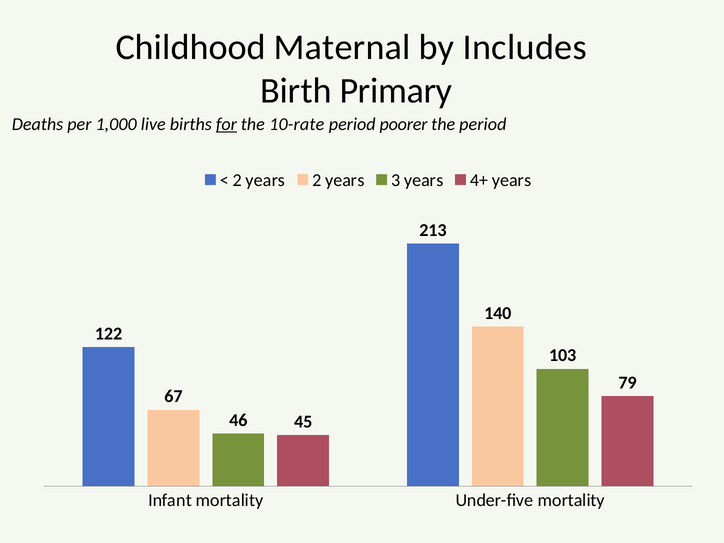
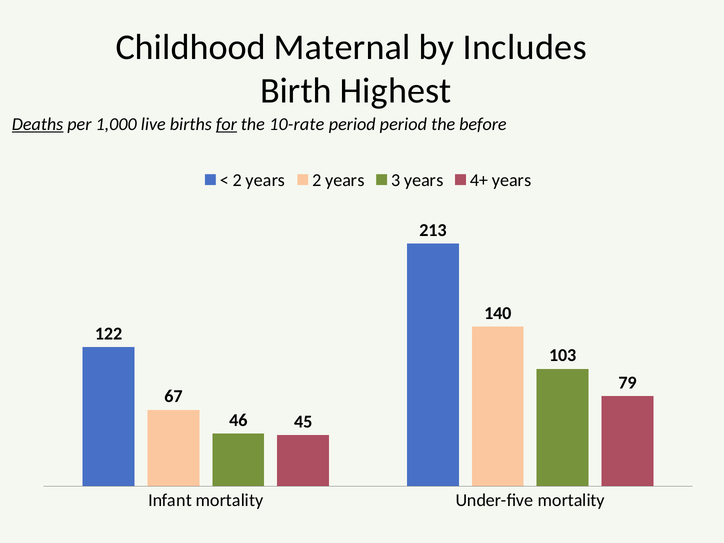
Primary: Primary -> Highest
Deaths underline: none -> present
period poorer: poorer -> period
the period: period -> before
